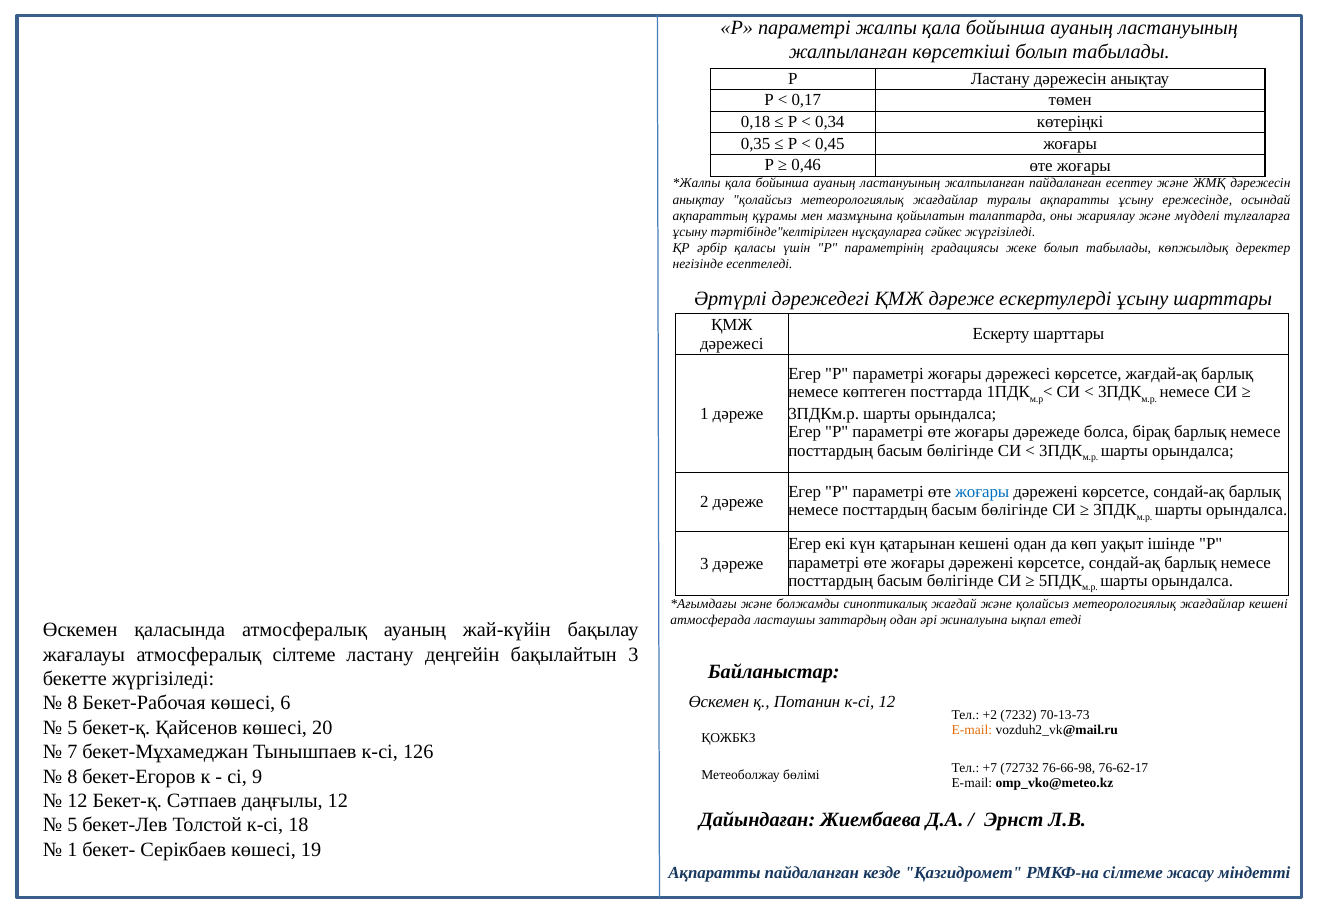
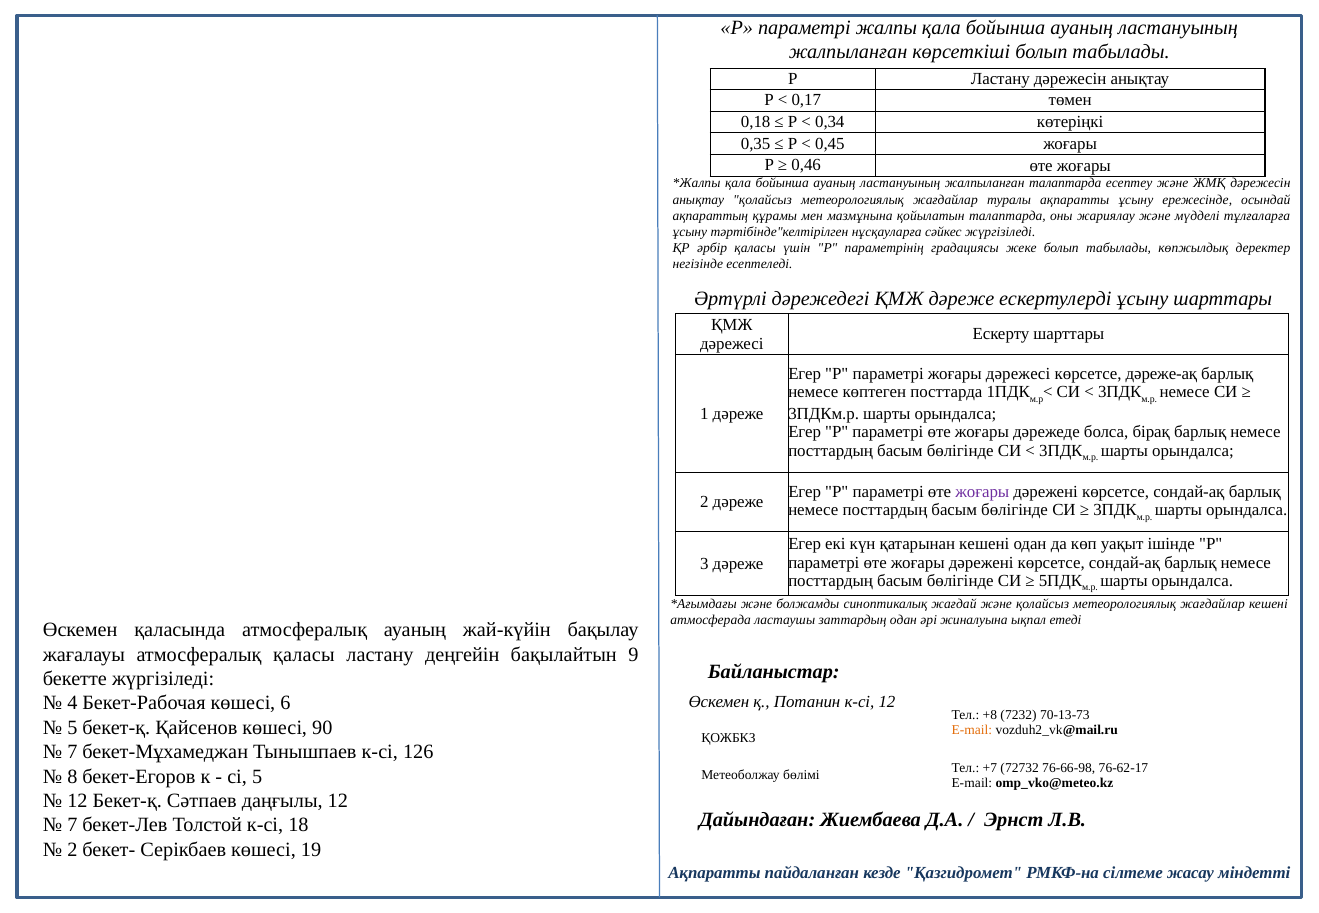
жалпыланған пайдаланған: пайдаланған -> талаптарда
жағдай-ақ: жағдай-ақ -> дәреже-ақ
жоғары at (982, 492) colour: blue -> purple
атмосфералық сілтеме: сілтеме -> қаласы
бақылайтын 3: 3 -> 9
8 at (72, 703): 8 -> 4
+2: +2 -> +8
20: 20 -> 90
сі 9: 9 -> 5
5 at (72, 825): 5 -> 7
1 at (72, 850): 1 -> 2
